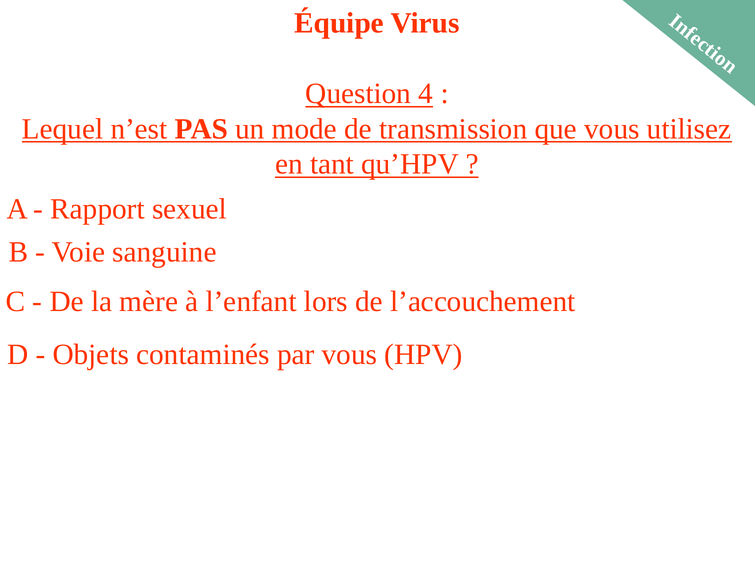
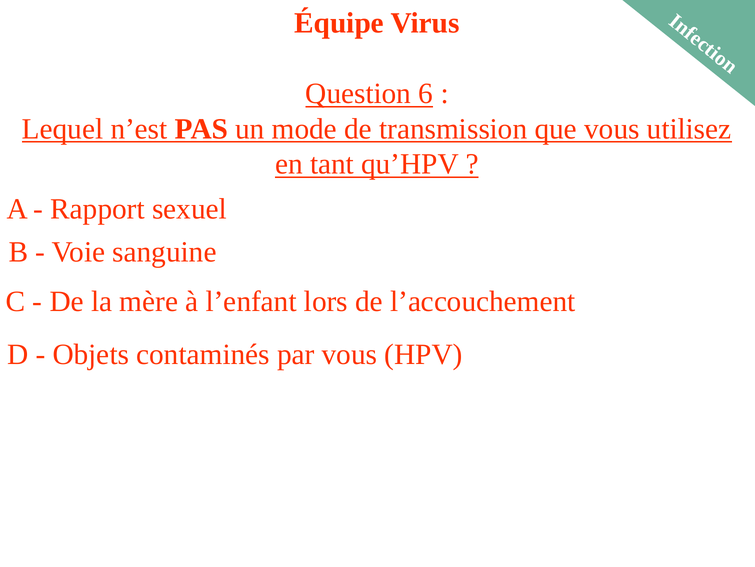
4: 4 -> 6
